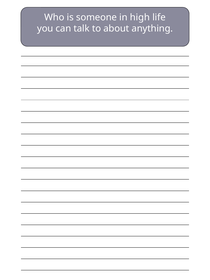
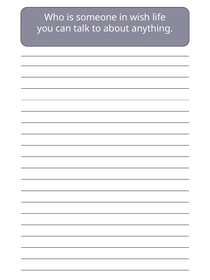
high: high -> wish
